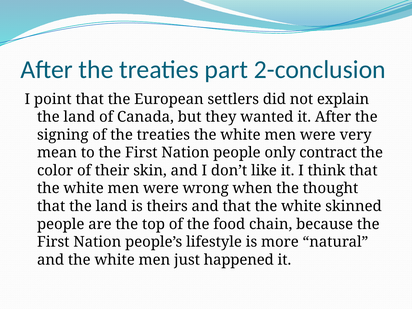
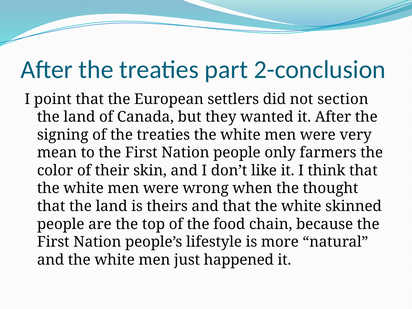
explain: explain -> section
contract: contract -> farmers
